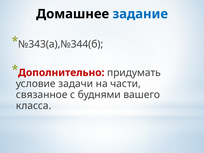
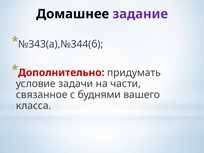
задание colour: blue -> purple
